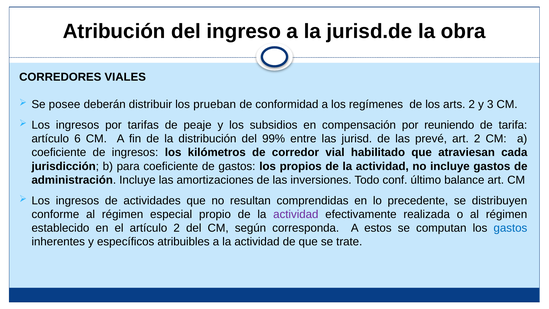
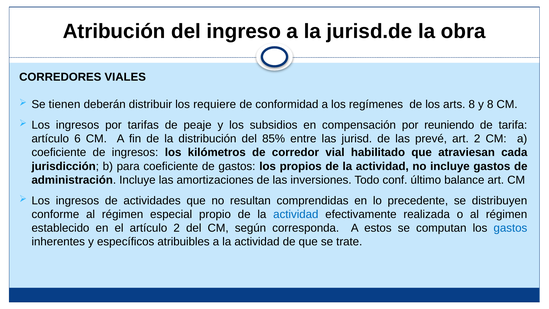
posee: posee -> tienen
prueban: prueban -> requiere
arts 2: 2 -> 8
y 3: 3 -> 8
99%: 99% -> 85%
actividad at (296, 214) colour: purple -> blue
